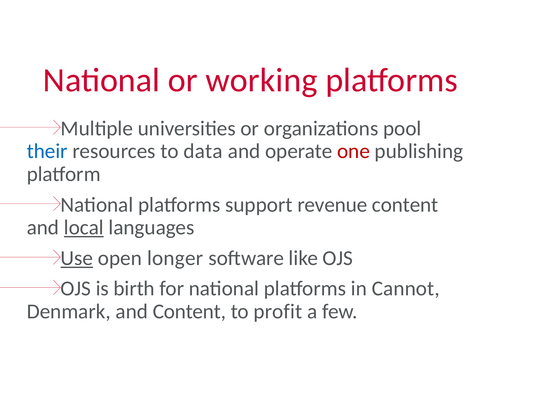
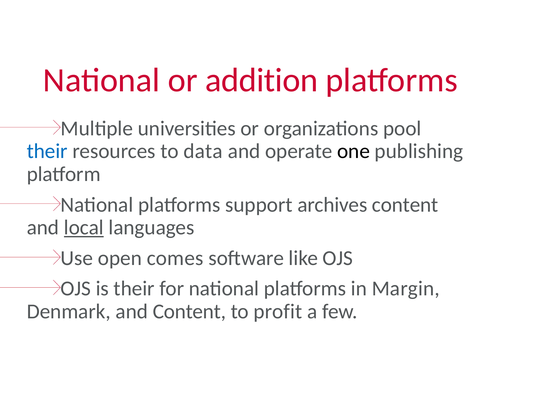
working: working -> addition
one colour: red -> black
revenue: revenue -> archives
Use underline: present -> none
longer: longer -> comes
is birth: birth -> their
Cannot: Cannot -> Margin
